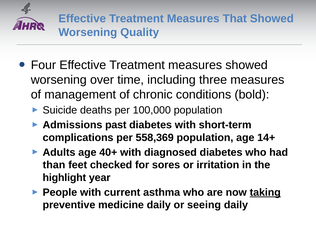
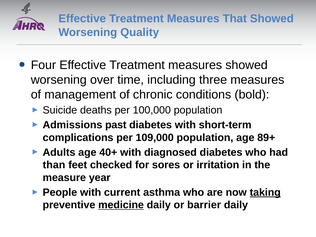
558,369: 558,369 -> 109,000
14+: 14+ -> 89+
highlight: highlight -> measure
medicine underline: none -> present
seeing: seeing -> barrier
